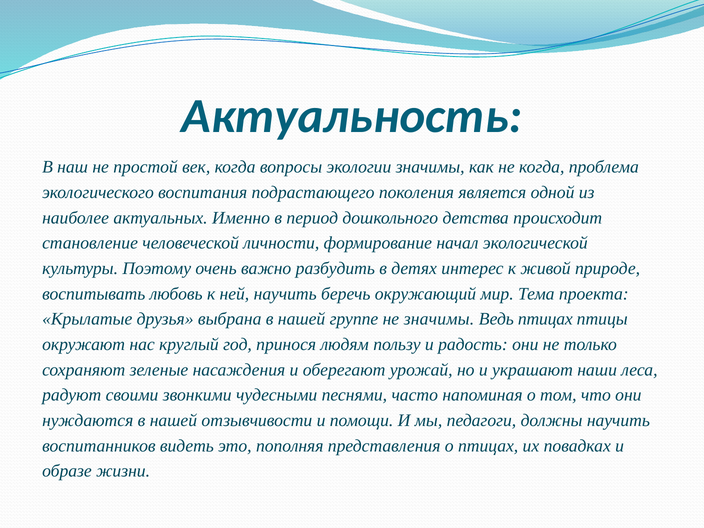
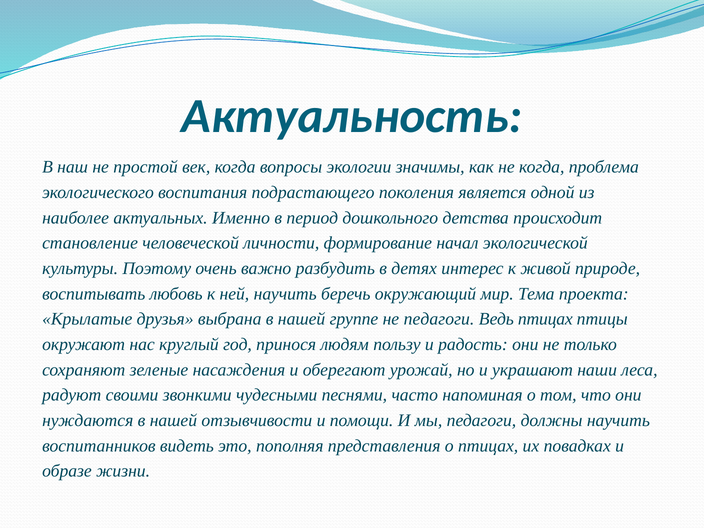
не значимы: значимы -> педагоги
